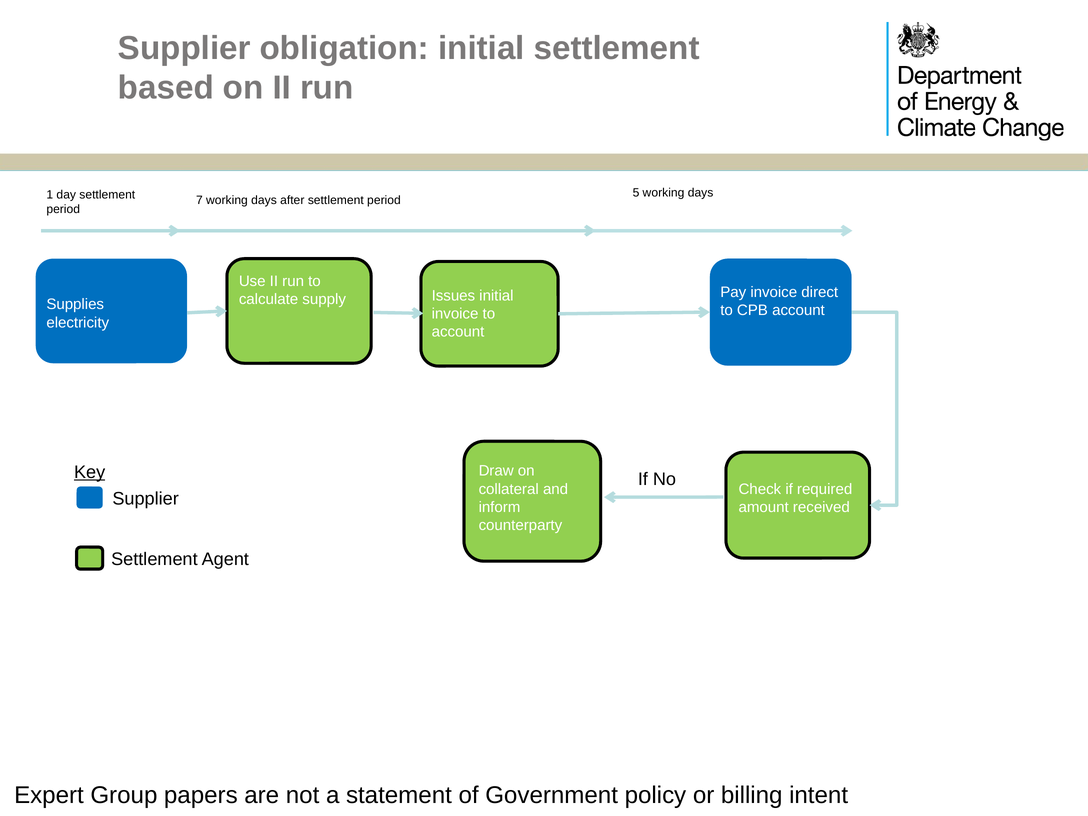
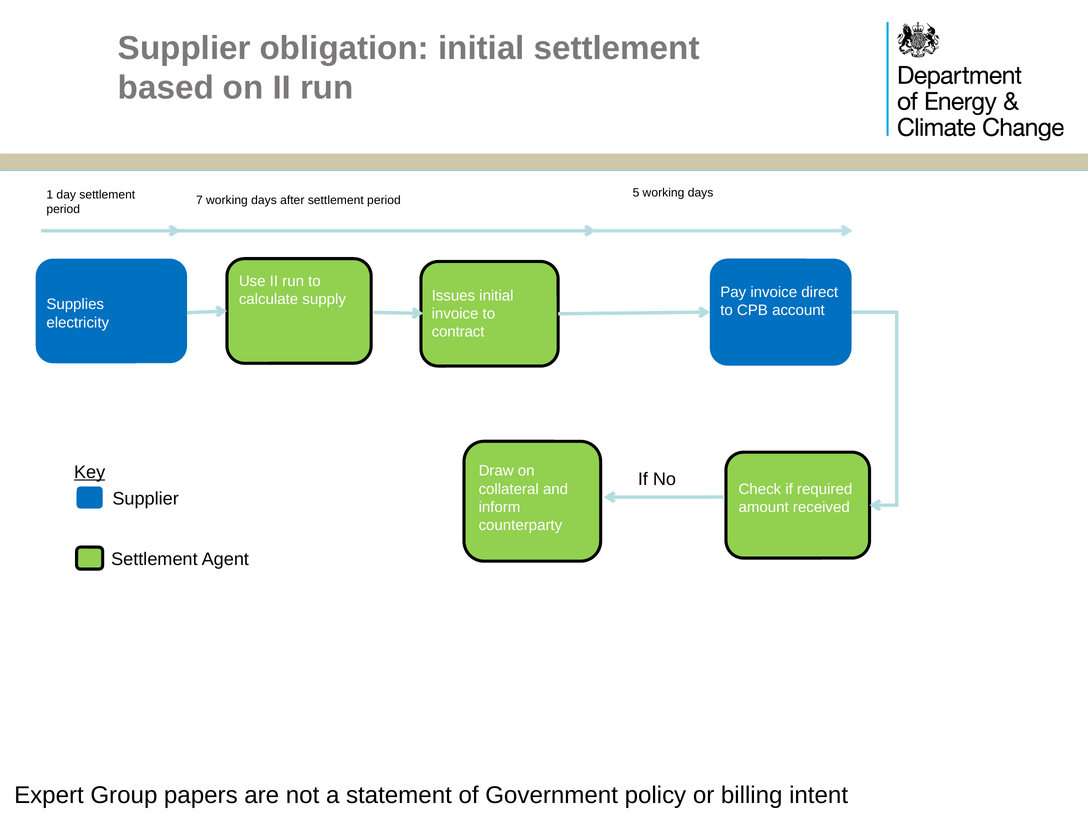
account at (458, 332): account -> contract
